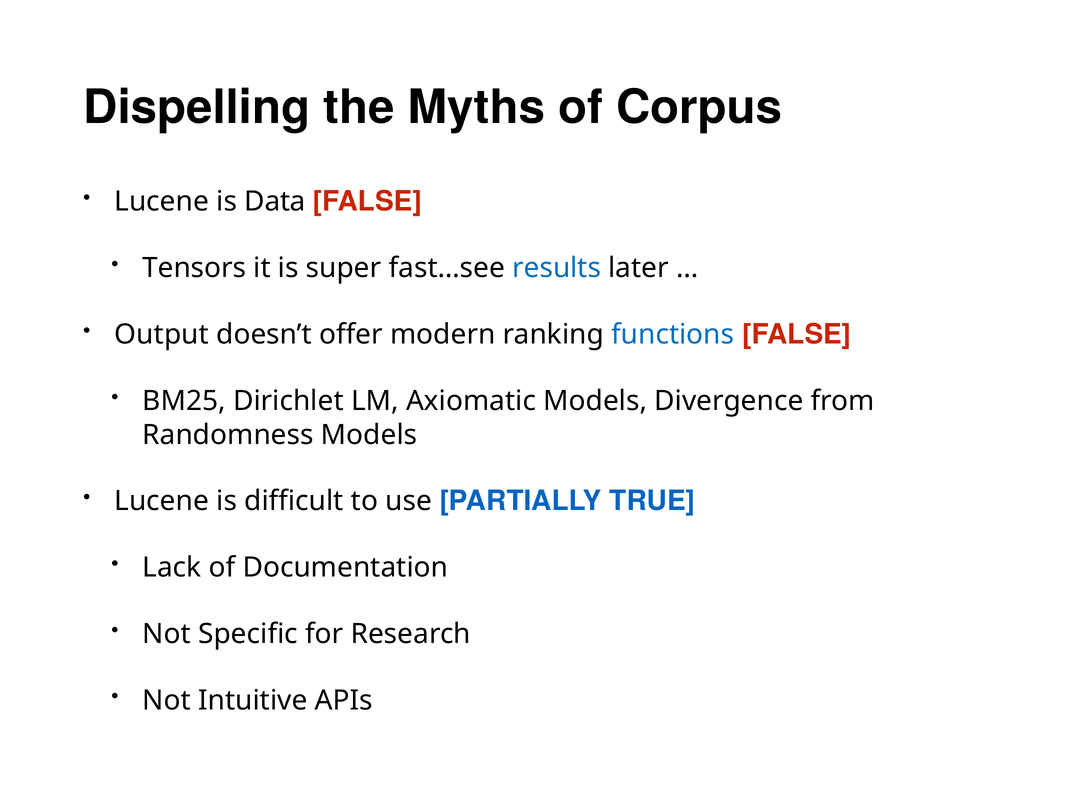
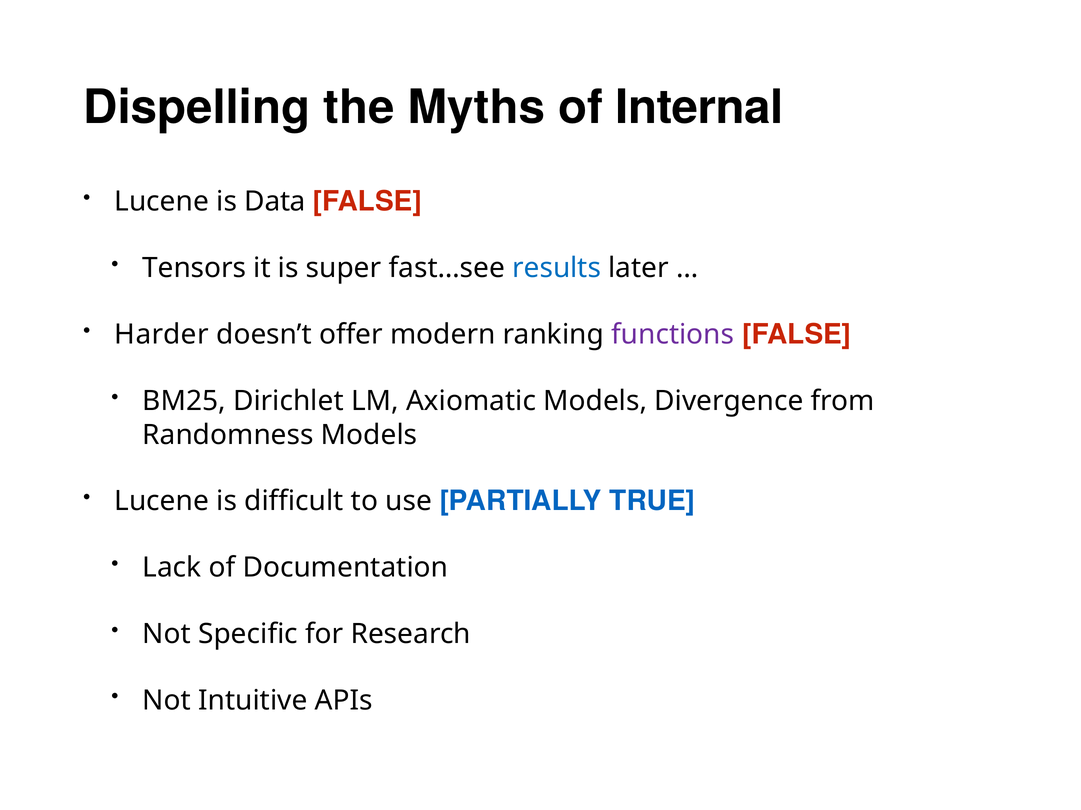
Corpus: Corpus -> Internal
Output: Output -> Harder
functions colour: blue -> purple
